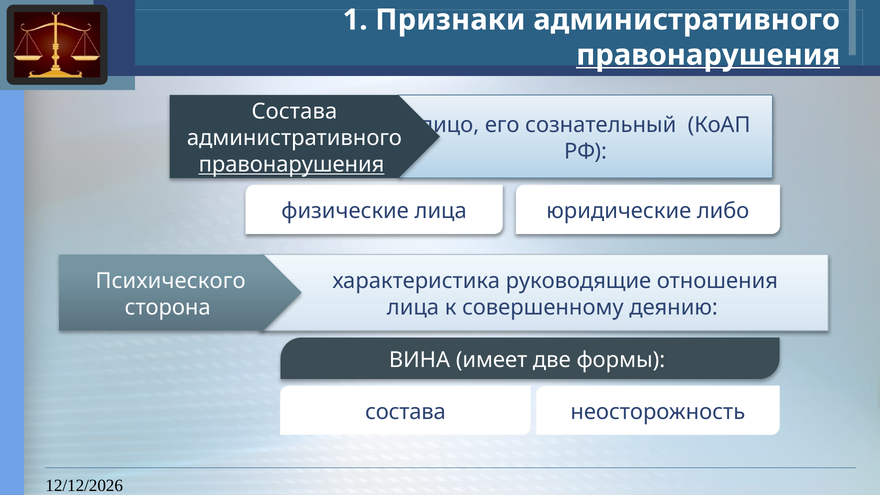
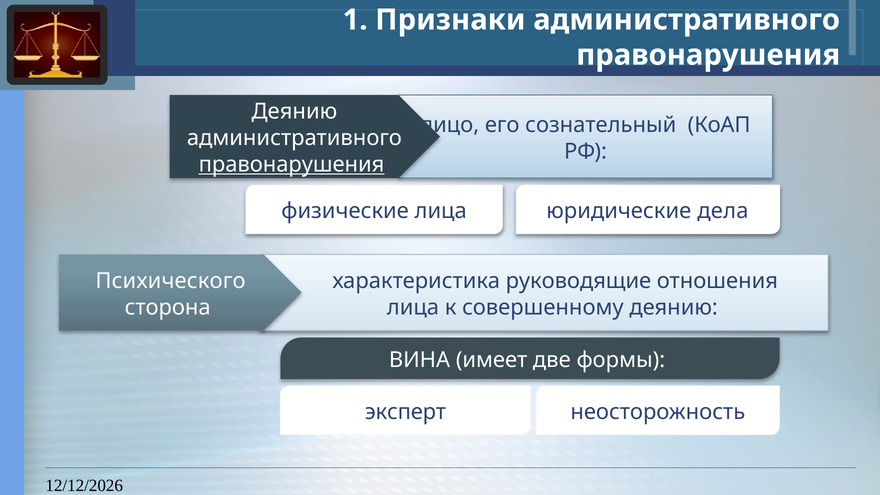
правонарушения at (708, 55) underline: present -> none
Состава at (294, 112): Состава -> Деянию
либо: либо -> дела
состава at (406, 412): состава -> эксперт
